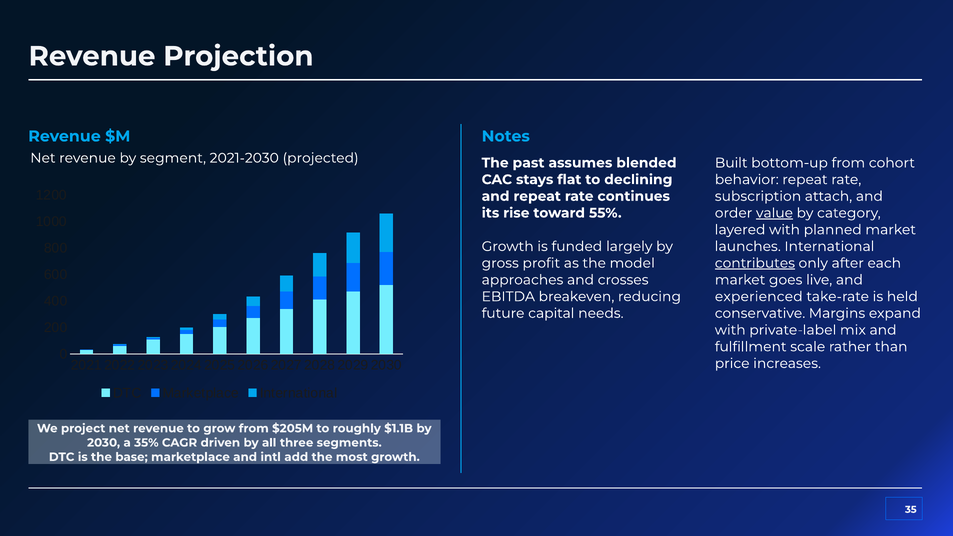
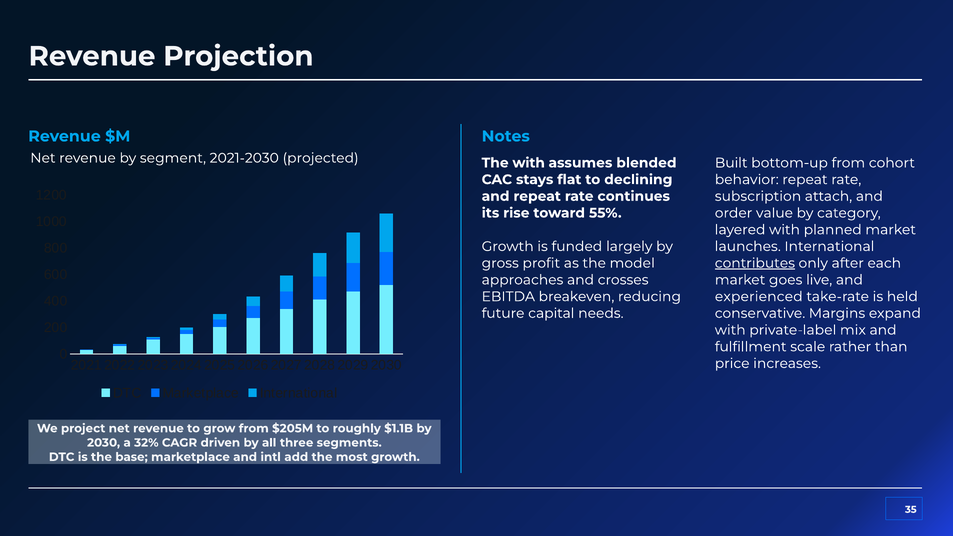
The past: past -> with
value underline: present -> none
35%: 35% -> 32%
